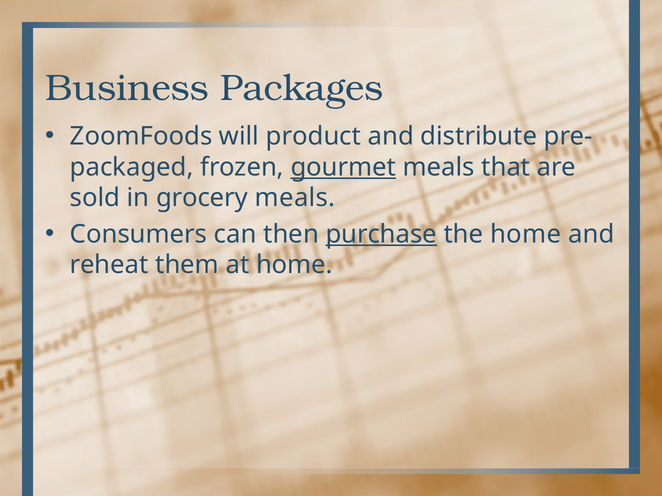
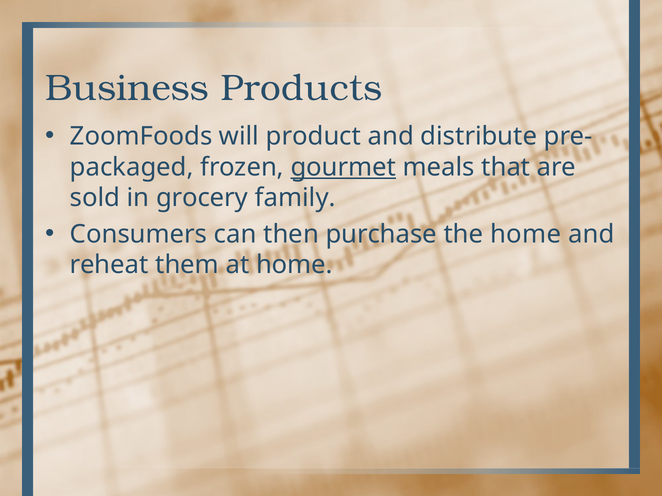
Packages: Packages -> Products
grocery meals: meals -> family
purchase underline: present -> none
